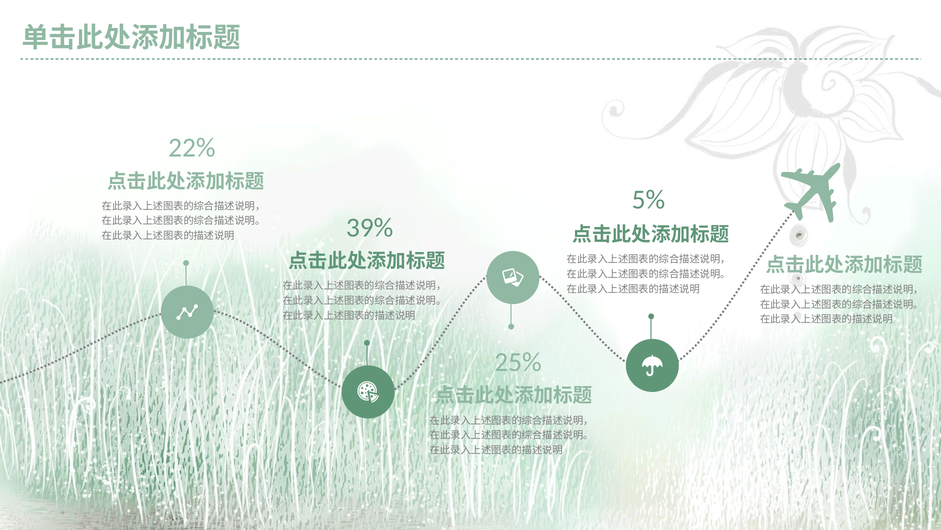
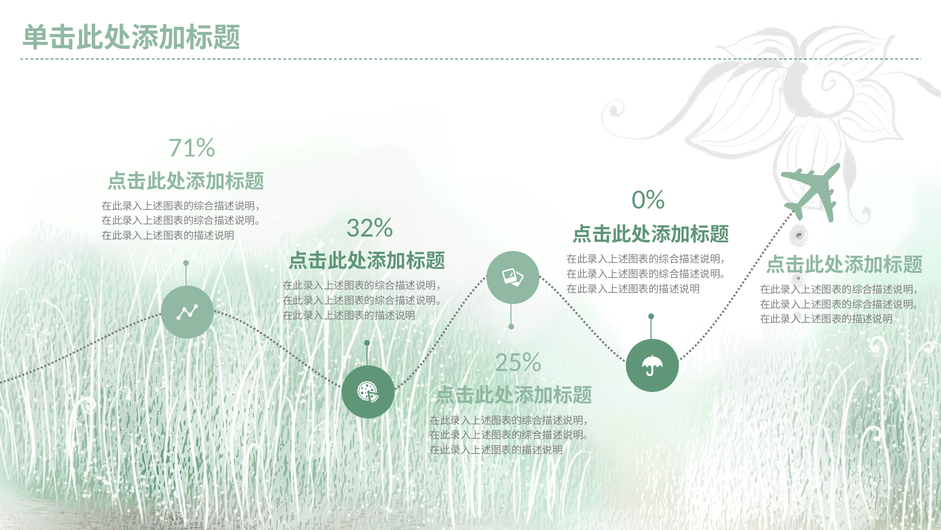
22%: 22% -> 71%
5%: 5% -> 0%
39%: 39% -> 32%
